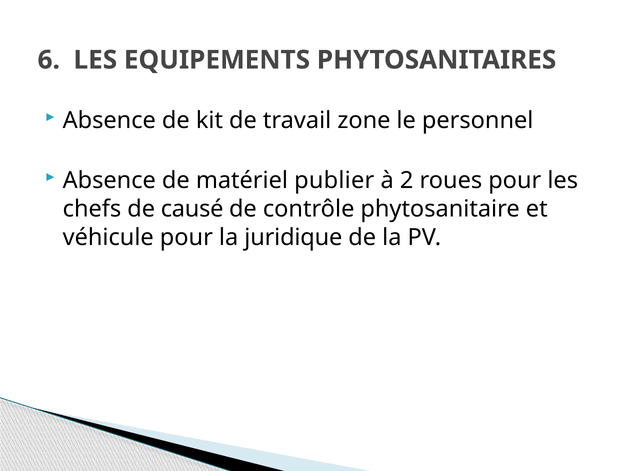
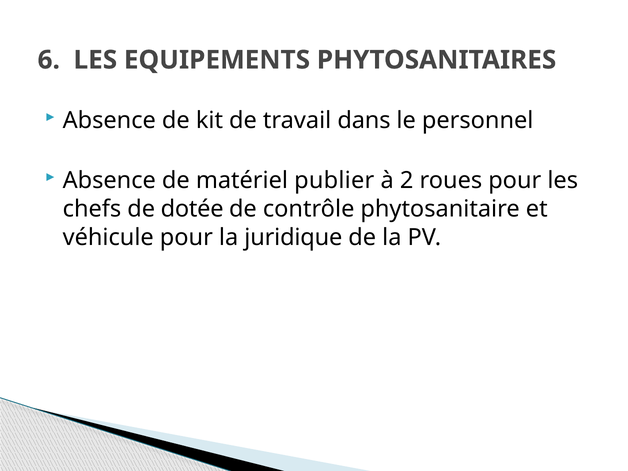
zone: zone -> dans
causé: causé -> dotée
